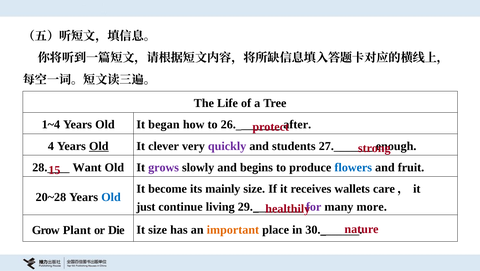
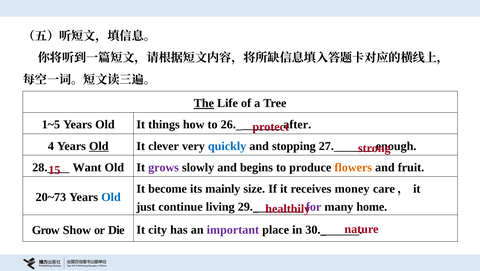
The underline: none -> present
1~4: 1~4 -> 1~5
began: began -> things
quickly colour: purple -> blue
students: students -> stopping
flowers colour: blue -> orange
wallets: wallets -> money
20~28: 20~28 -> 20~73
more: more -> home
Plant: Plant -> Show
It size: size -> city
important colour: orange -> purple
